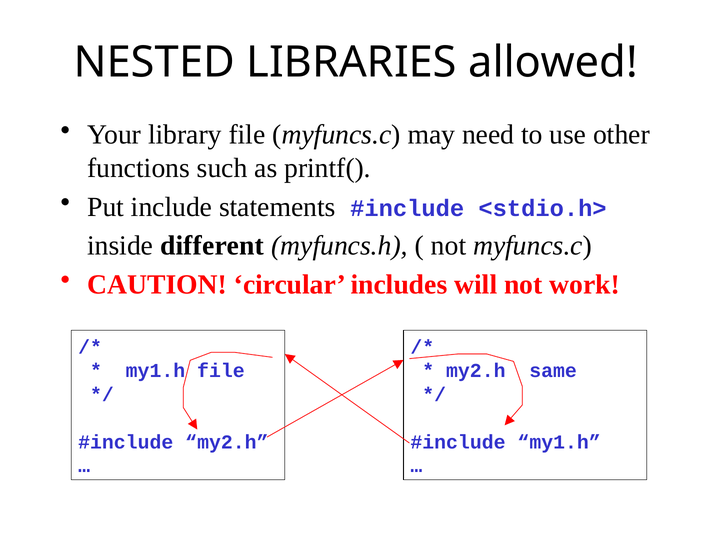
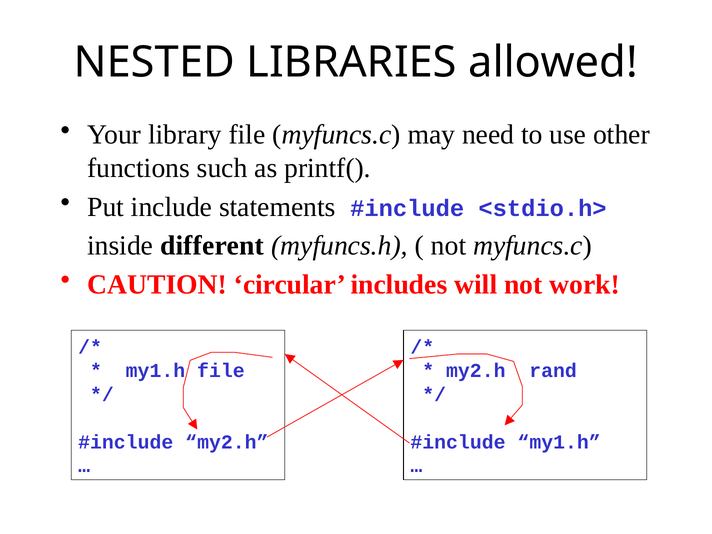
same: same -> rand
